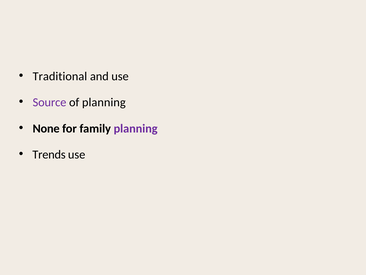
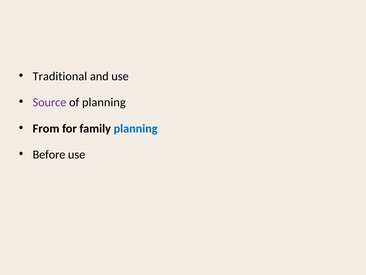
None: None -> From
planning at (136, 128) colour: purple -> blue
Trends: Trends -> Before
